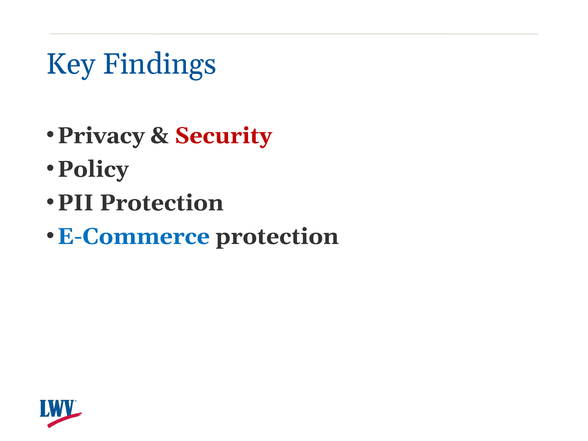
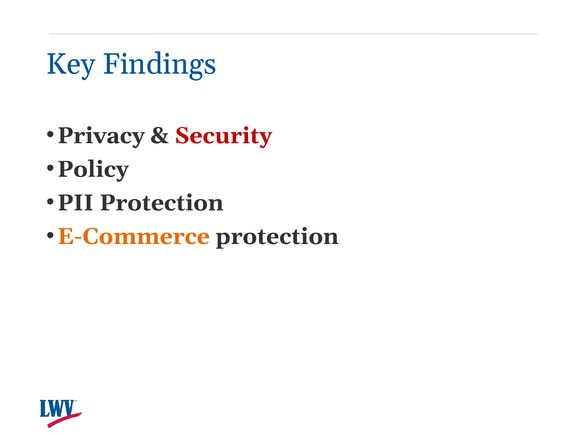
E-Commerce colour: blue -> orange
